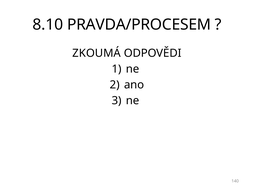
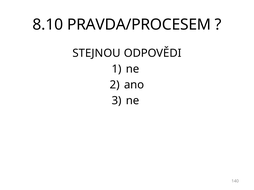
ZKOUMÁ: ZKOUMÁ -> STEJNOU
